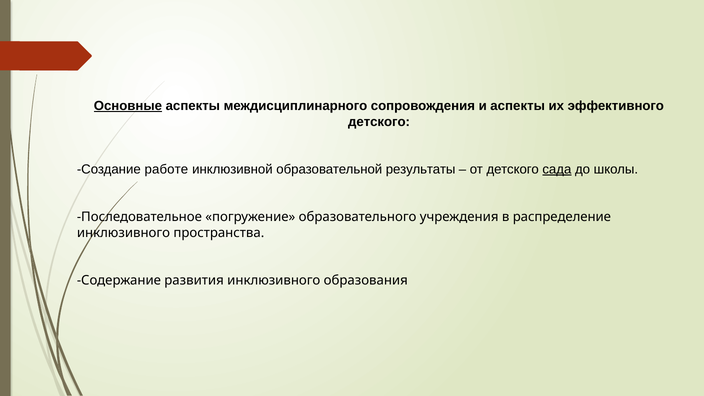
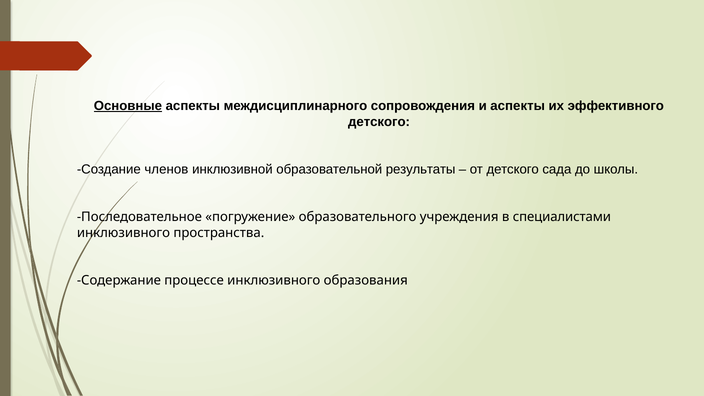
работе: работе -> членов
сада underline: present -> none
распределение: распределение -> специалистами
развития: развития -> процессе
